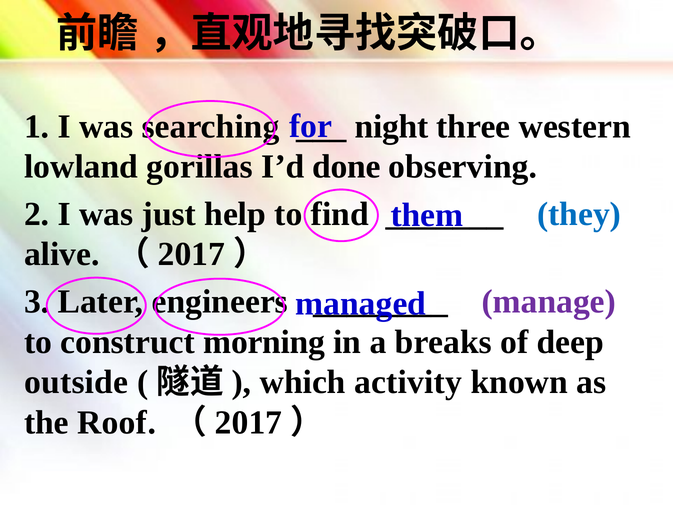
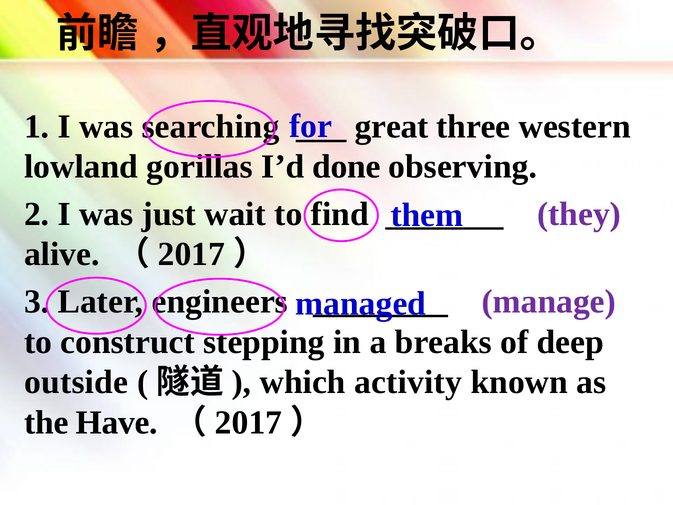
night: night -> great
help: help -> wait
they colour: blue -> purple
morning: morning -> stepping
Roof: Roof -> Have
